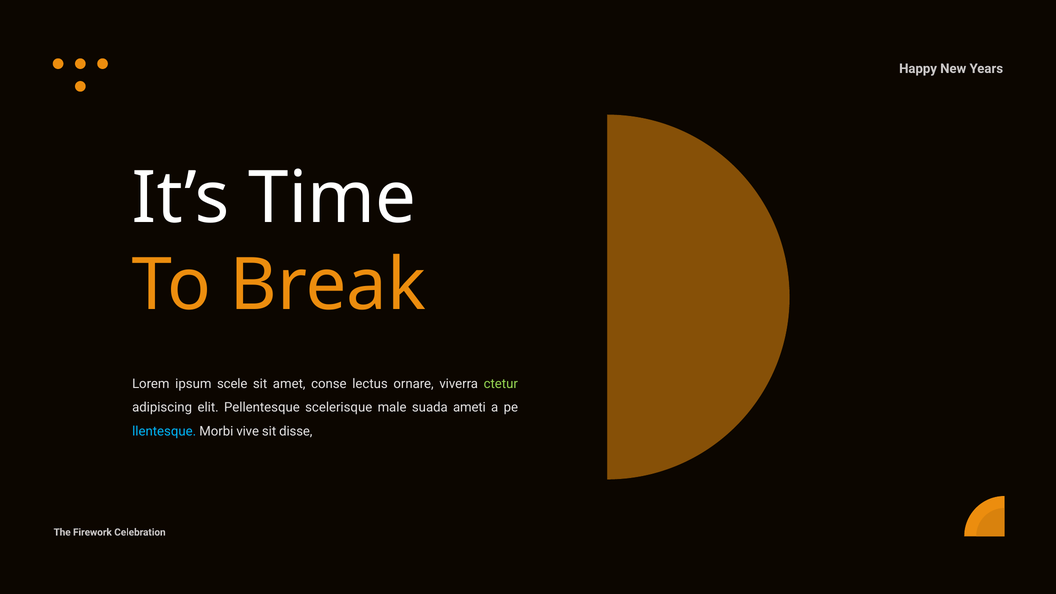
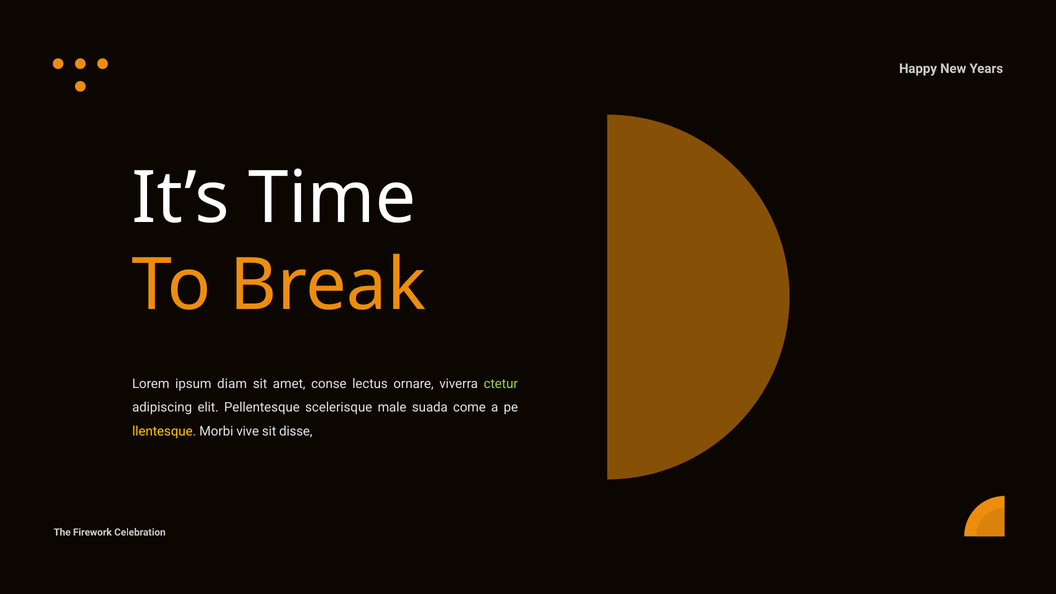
scele: scele -> diam
ameti: ameti -> come
llentesque colour: light blue -> yellow
